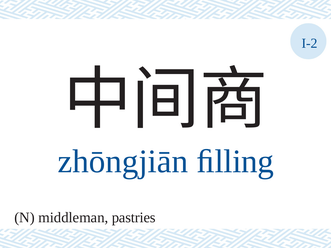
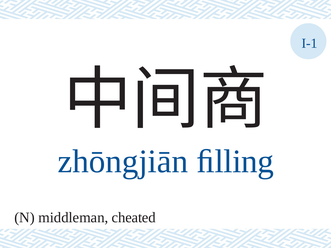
I-2: I-2 -> I-1
pastries: pastries -> cheated
